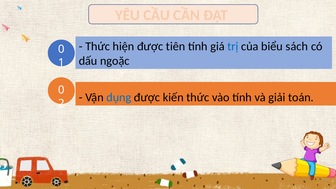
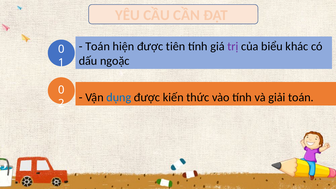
Thức at (98, 46): Thức -> Toán
trị colour: blue -> purple
sách: sách -> khác
